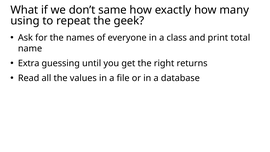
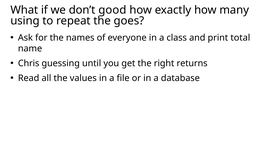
same: same -> good
geek: geek -> goes
Extra: Extra -> Chris
